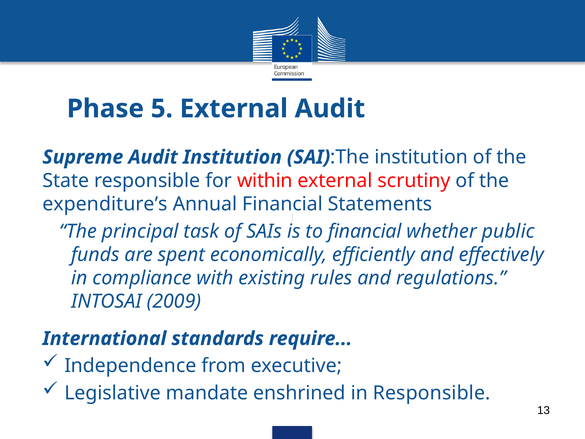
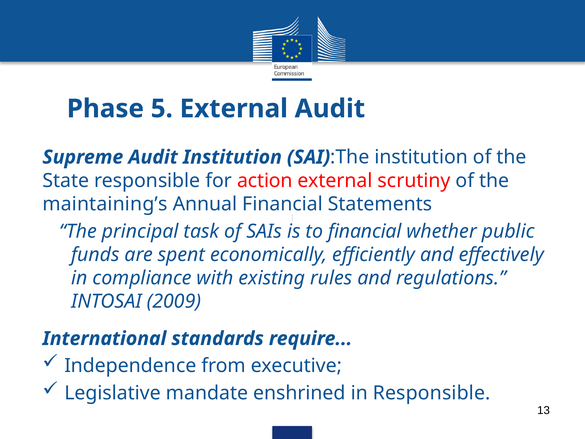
within: within -> action
expenditure’s: expenditure’s -> maintaining’s
